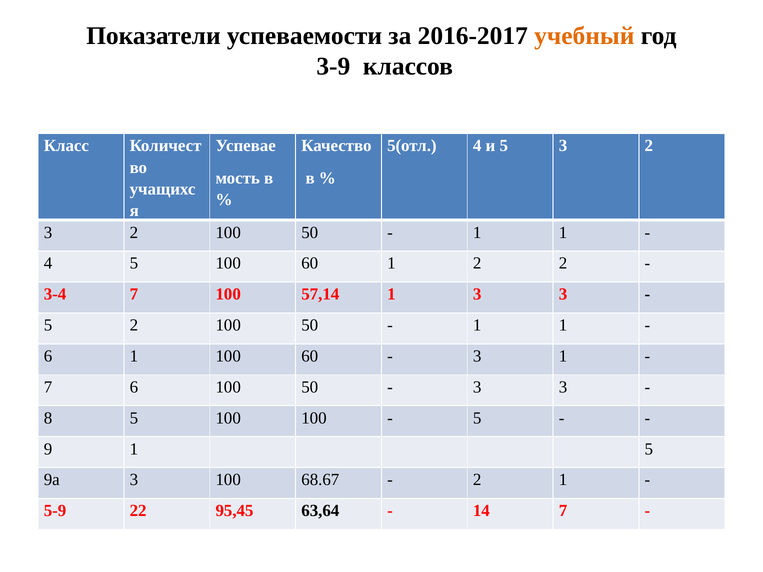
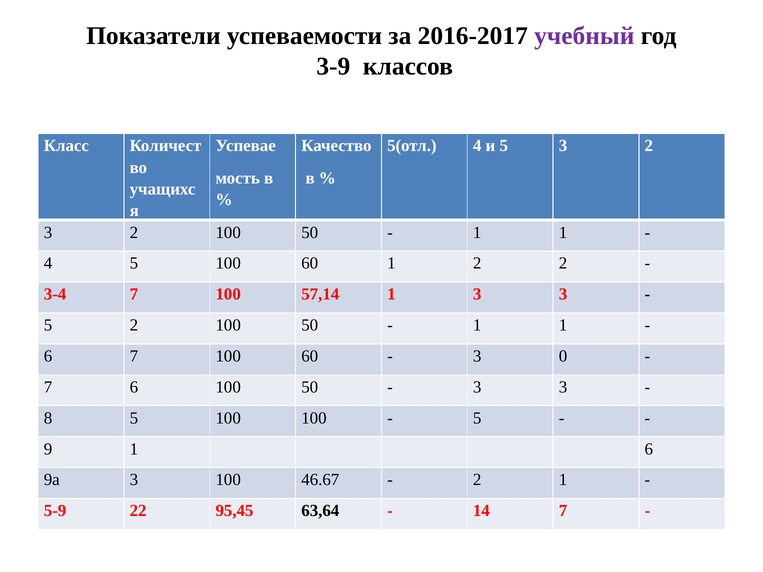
учебный colour: orange -> purple
6 1: 1 -> 7
3 1: 1 -> 0
1 5: 5 -> 6
68.67: 68.67 -> 46.67
